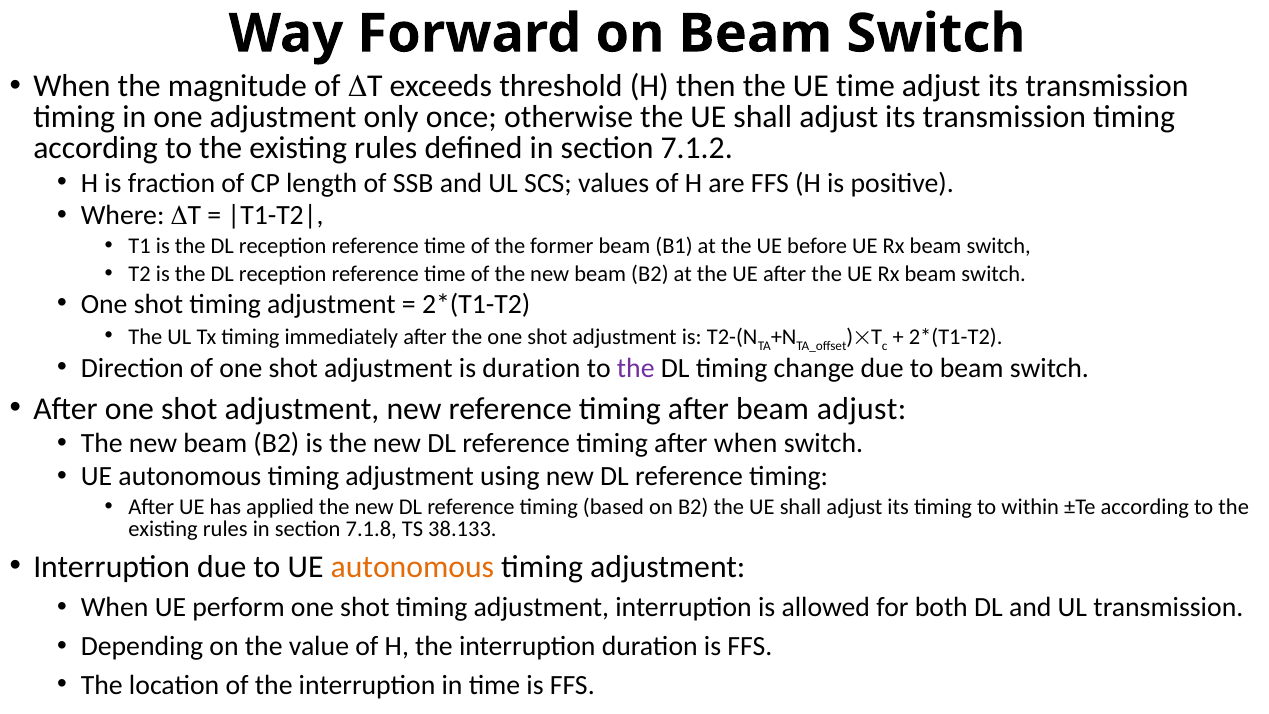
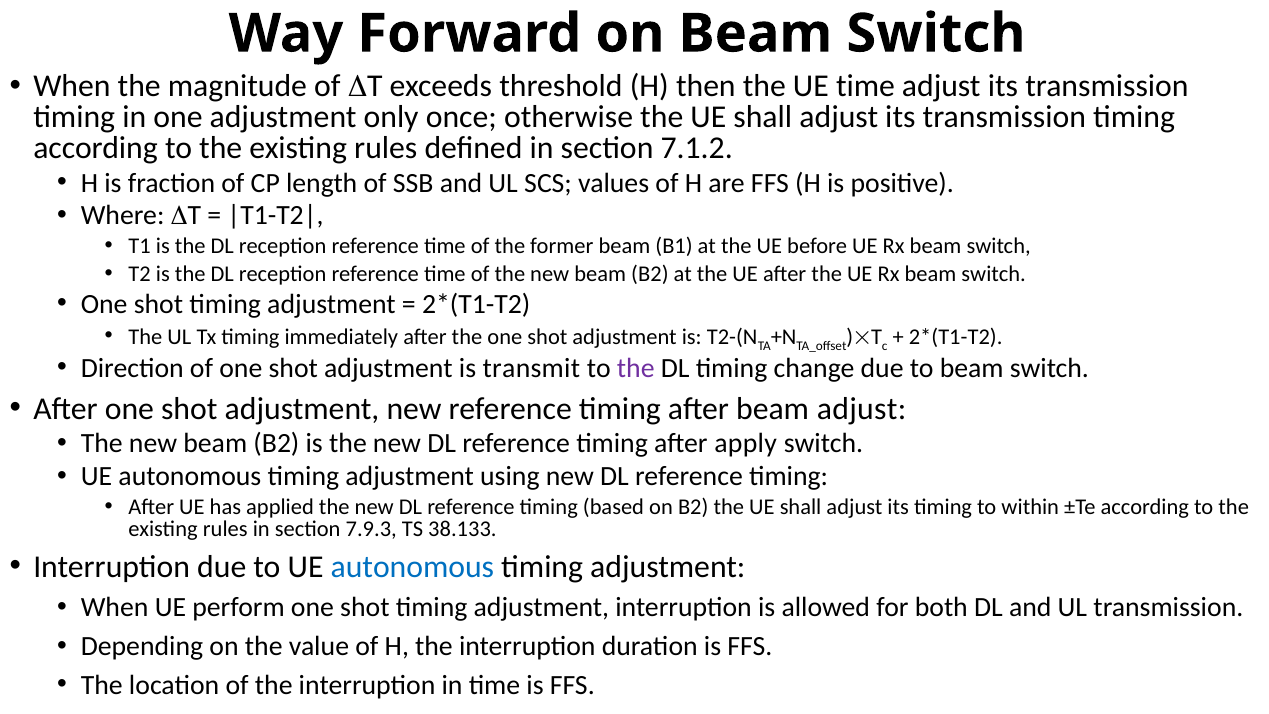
is duration: duration -> transmit
after when: when -> apply
7.1.8: 7.1.8 -> 7.9.3
autonomous at (412, 567) colour: orange -> blue
